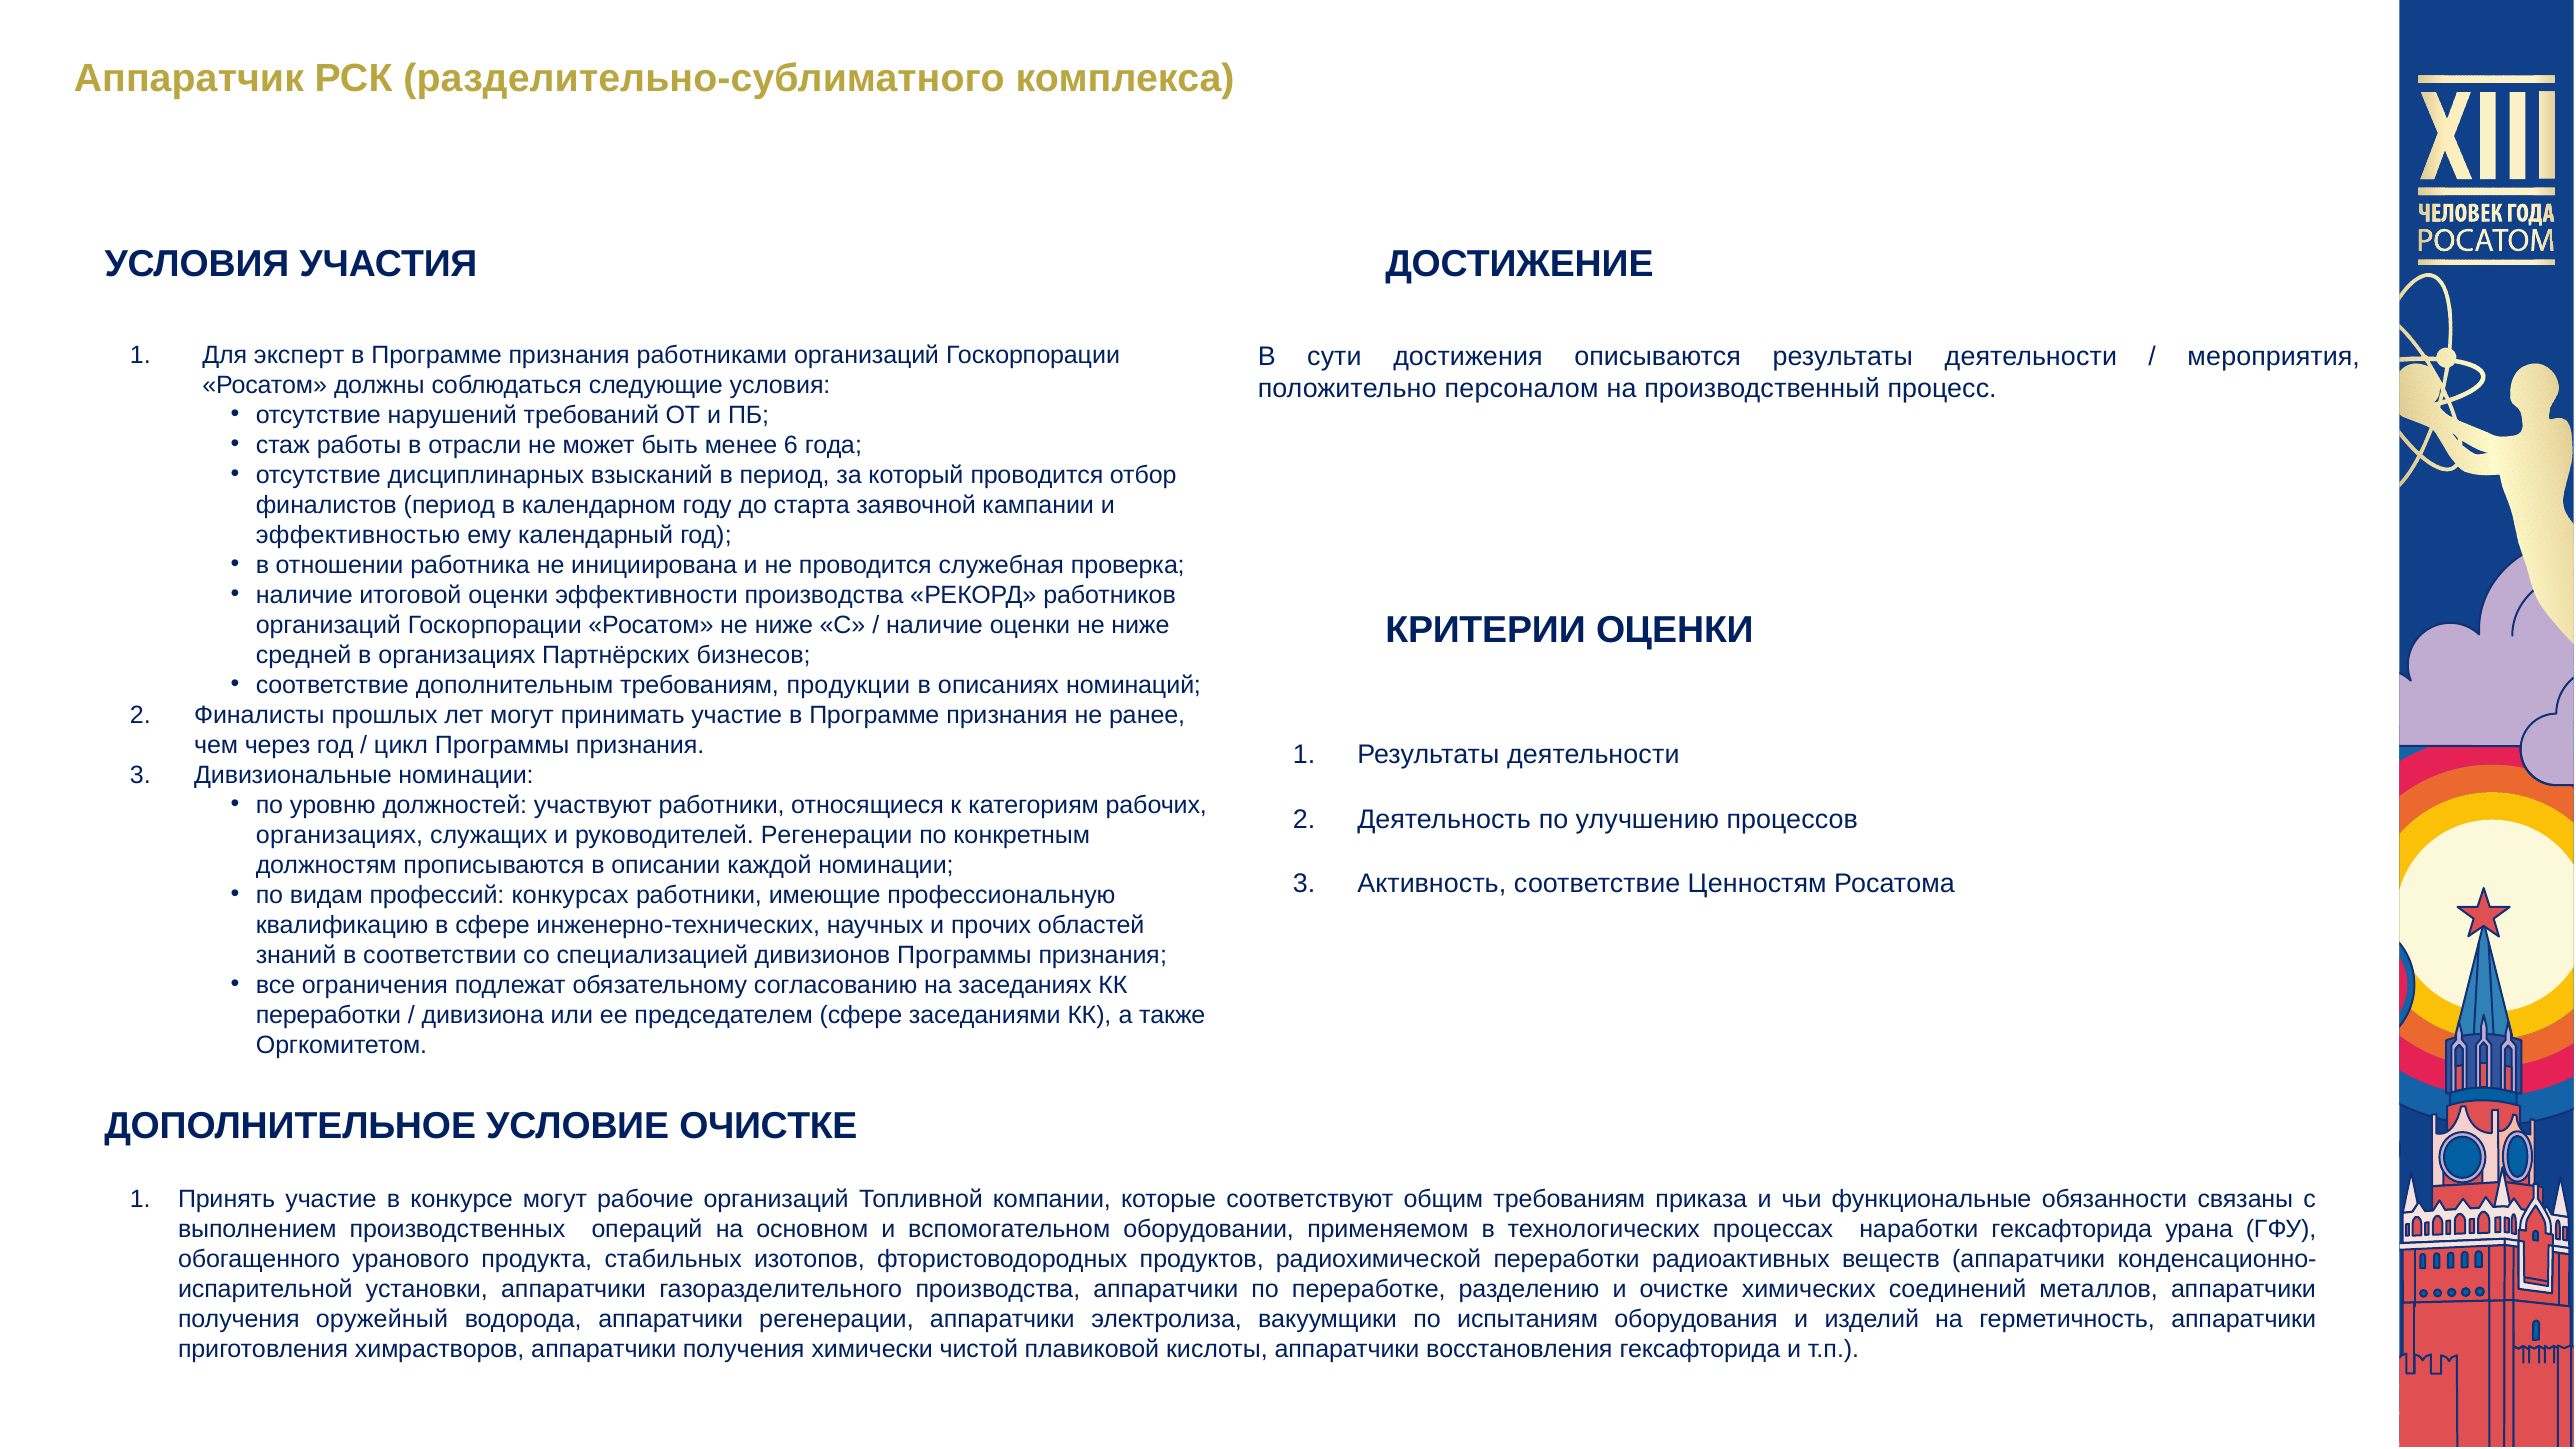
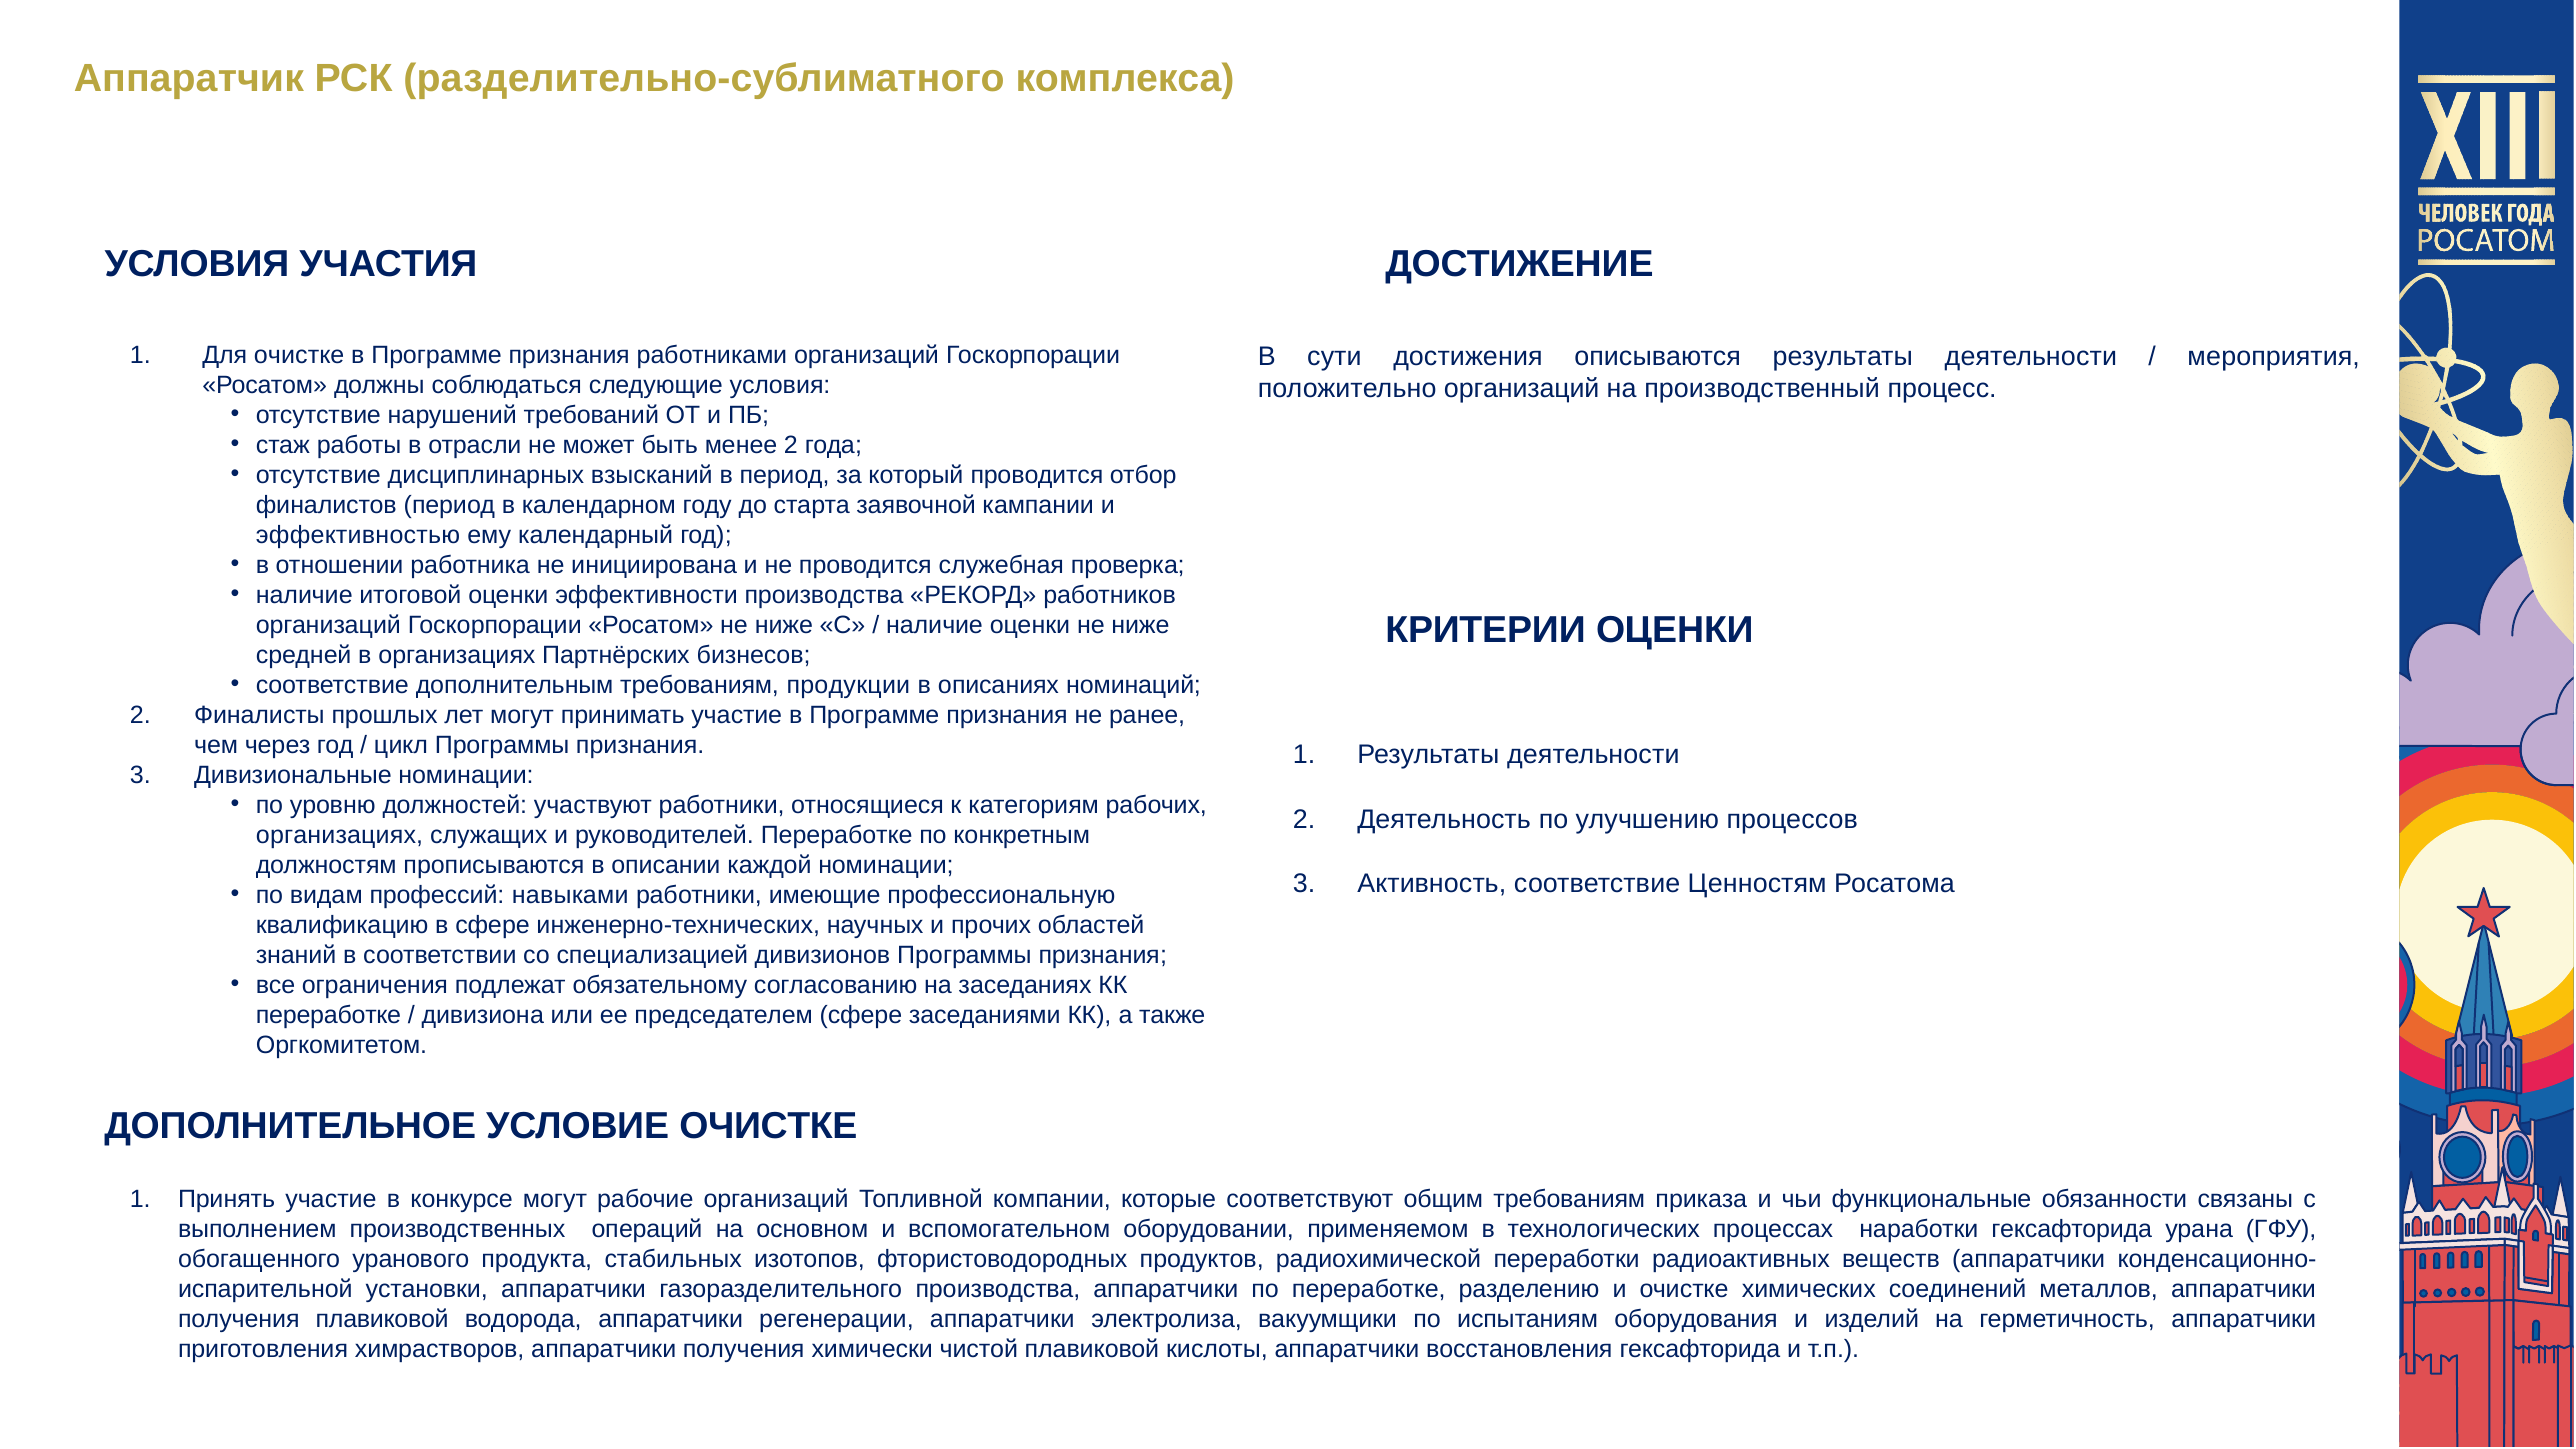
Для эксперт: эксперт -> очистке
положительно персоналом: персоналом -> организаций
менее 6: 6 -> 2
руководителей Регенерации: Регенерации -> Переработке
конкурсах: конкурсах -> навыками
переработки at (328, 1015): переработки -> переработке
получения оружейный: оружейный -> плавиковой
